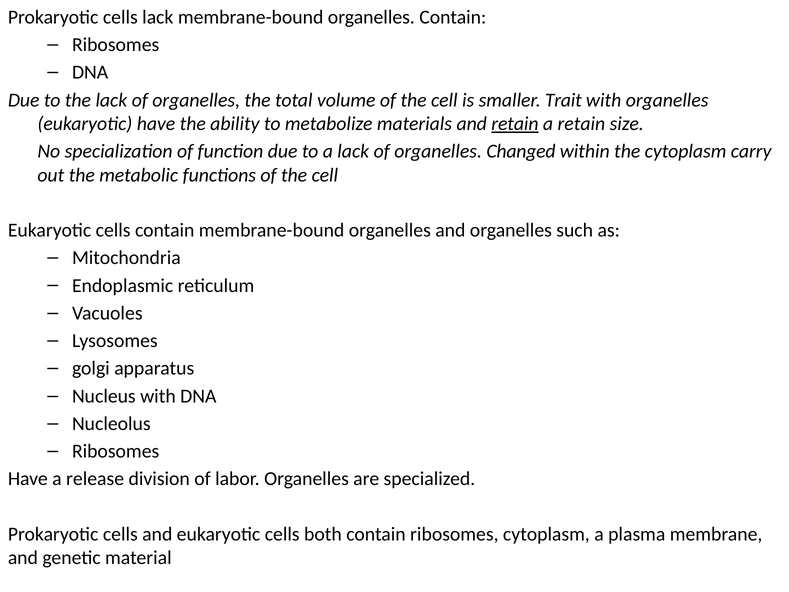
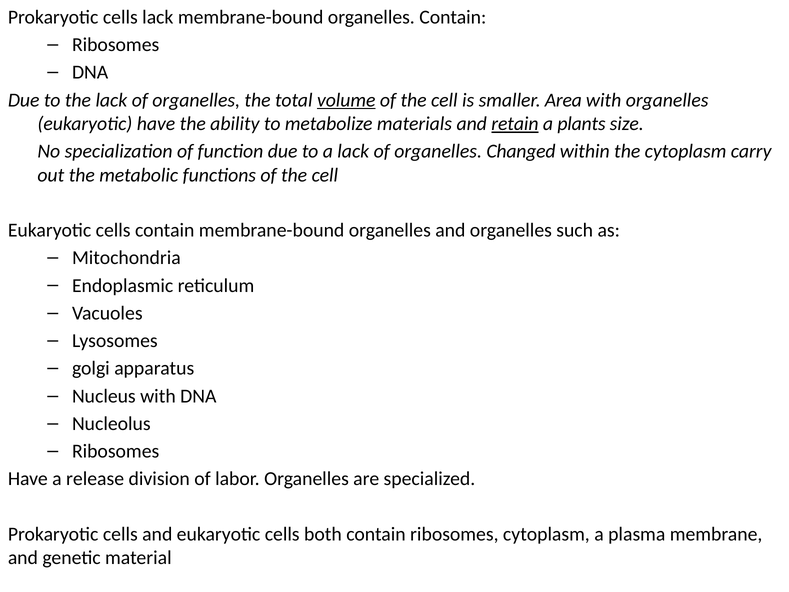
volume underline: none -> present
Trait: Trait -> Area
a retain: retain -> plants
